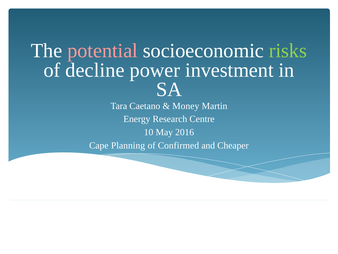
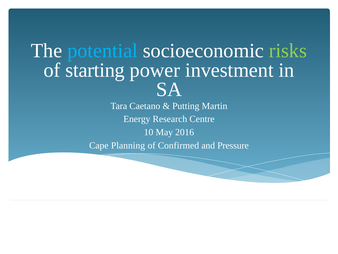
potential colour: pink -> light blue
decline: decline -> starting
Money: Money -> Putting
Cheaper: Cheaper -> Pressure
